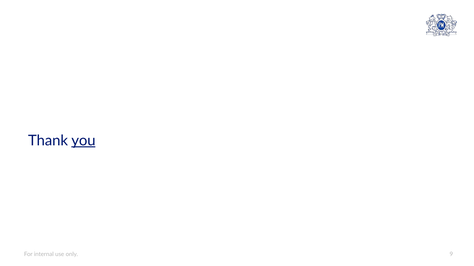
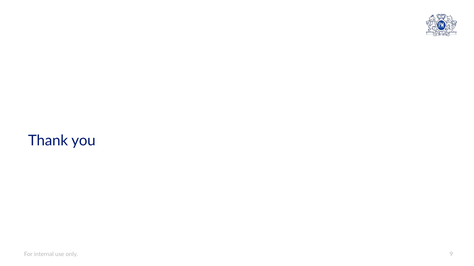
you underline: present -> none
